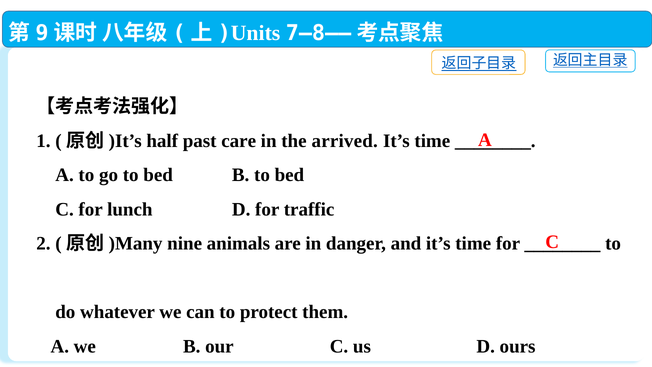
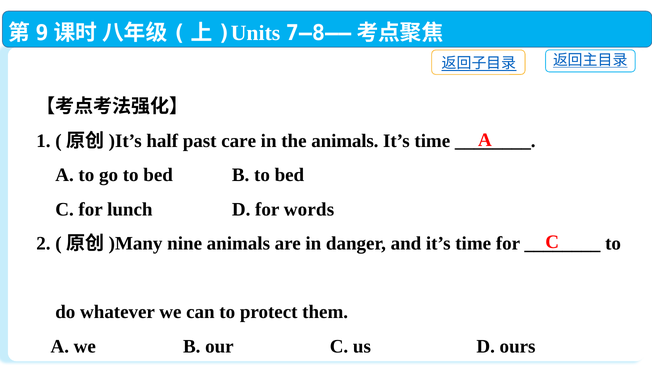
the arrived: arrived -> animals
traffic: traffic -> words
